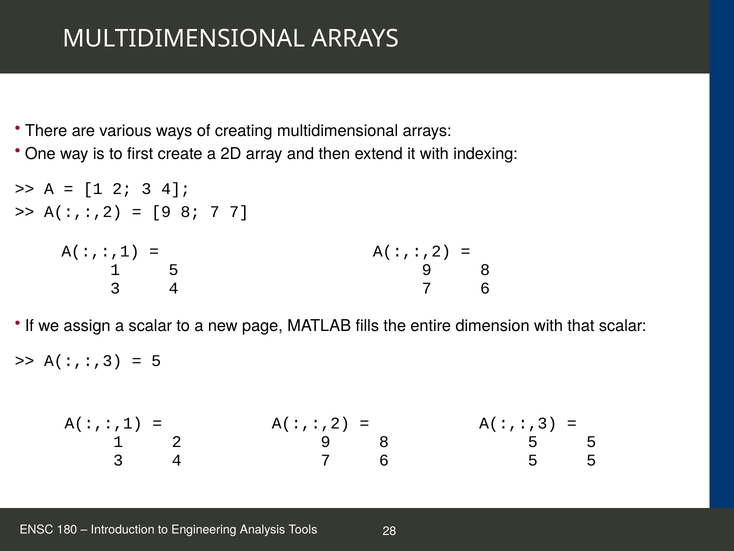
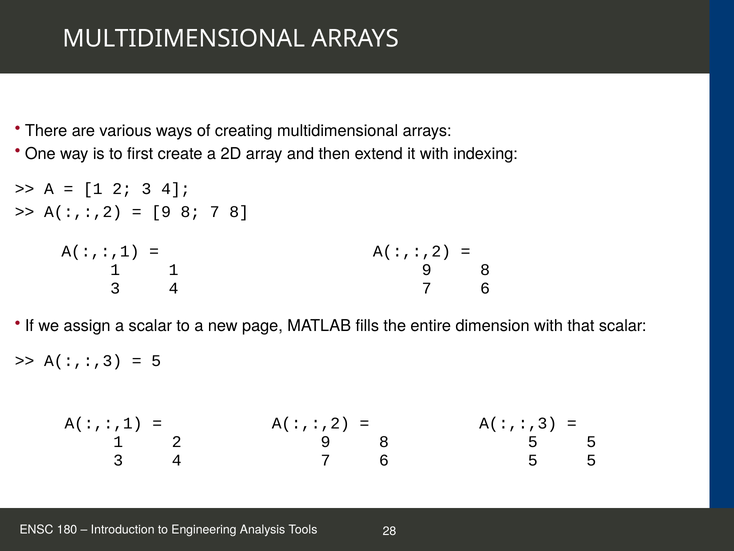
7 7: 7 -> 8
1 5: 5 -> 1
